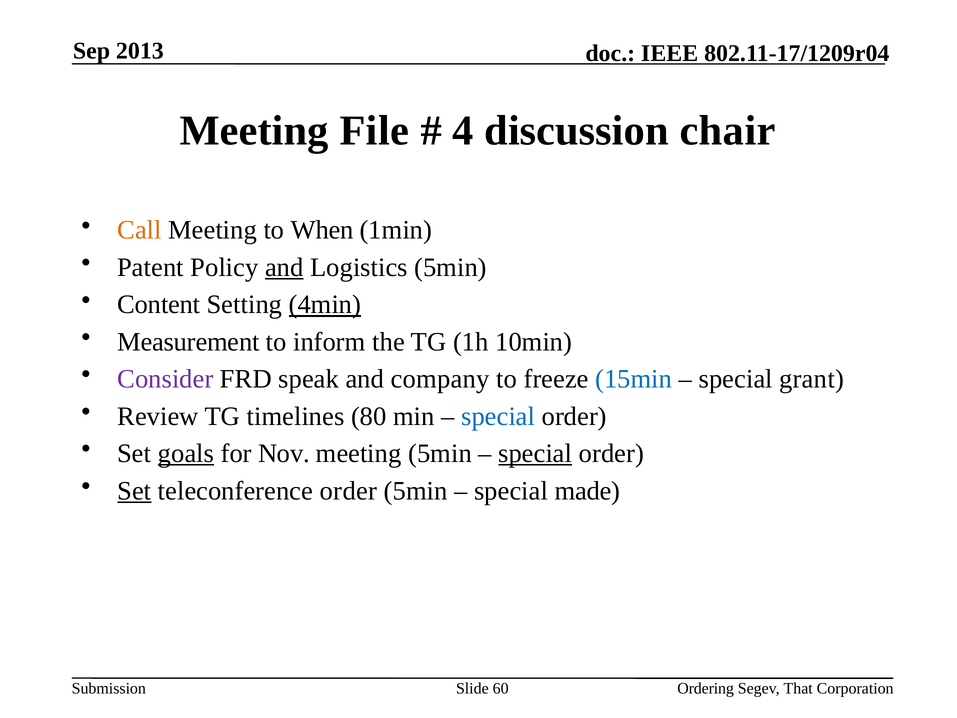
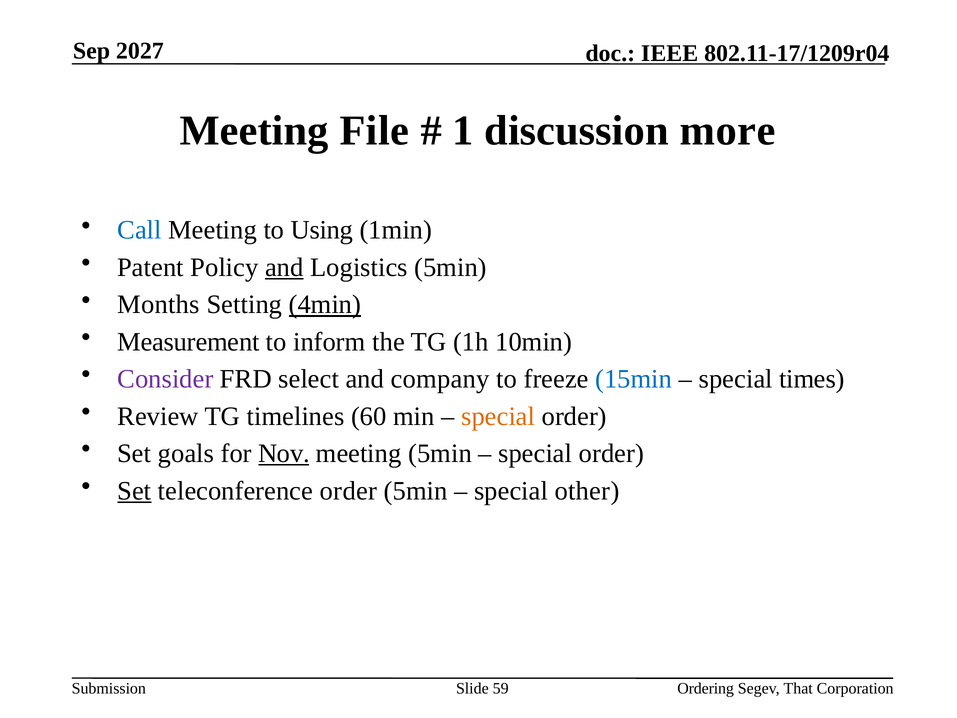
2013: 2013 -> 2027
4: 4 -> 1
chair: chair -> more
Call colour: orange -> blue
When: When -> Using
Content: Content -> Months
speak: speak -> select
grant: grant -> times
80: 80 -> 60
special at (498, 416) colour: blue -> orange
goals underline: present -> none
Nov underline: none -> present
special at (535, 453) underline: present -> none
made: made -> other
60: 60 -> 59
